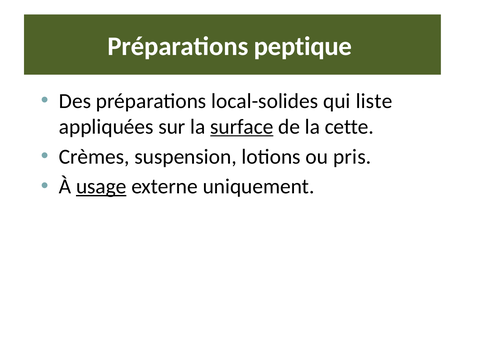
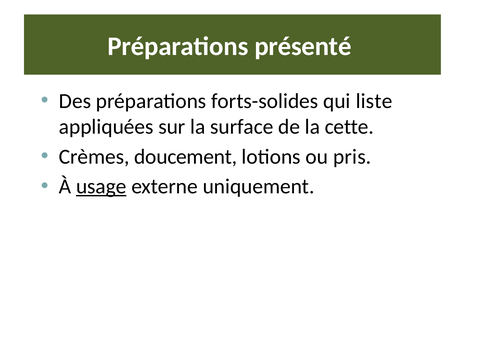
peptique: peptique -> présenté
local-solides: local-solides -> forts-solides
surface underline: present -> none
suspension: suspension -> doucement
